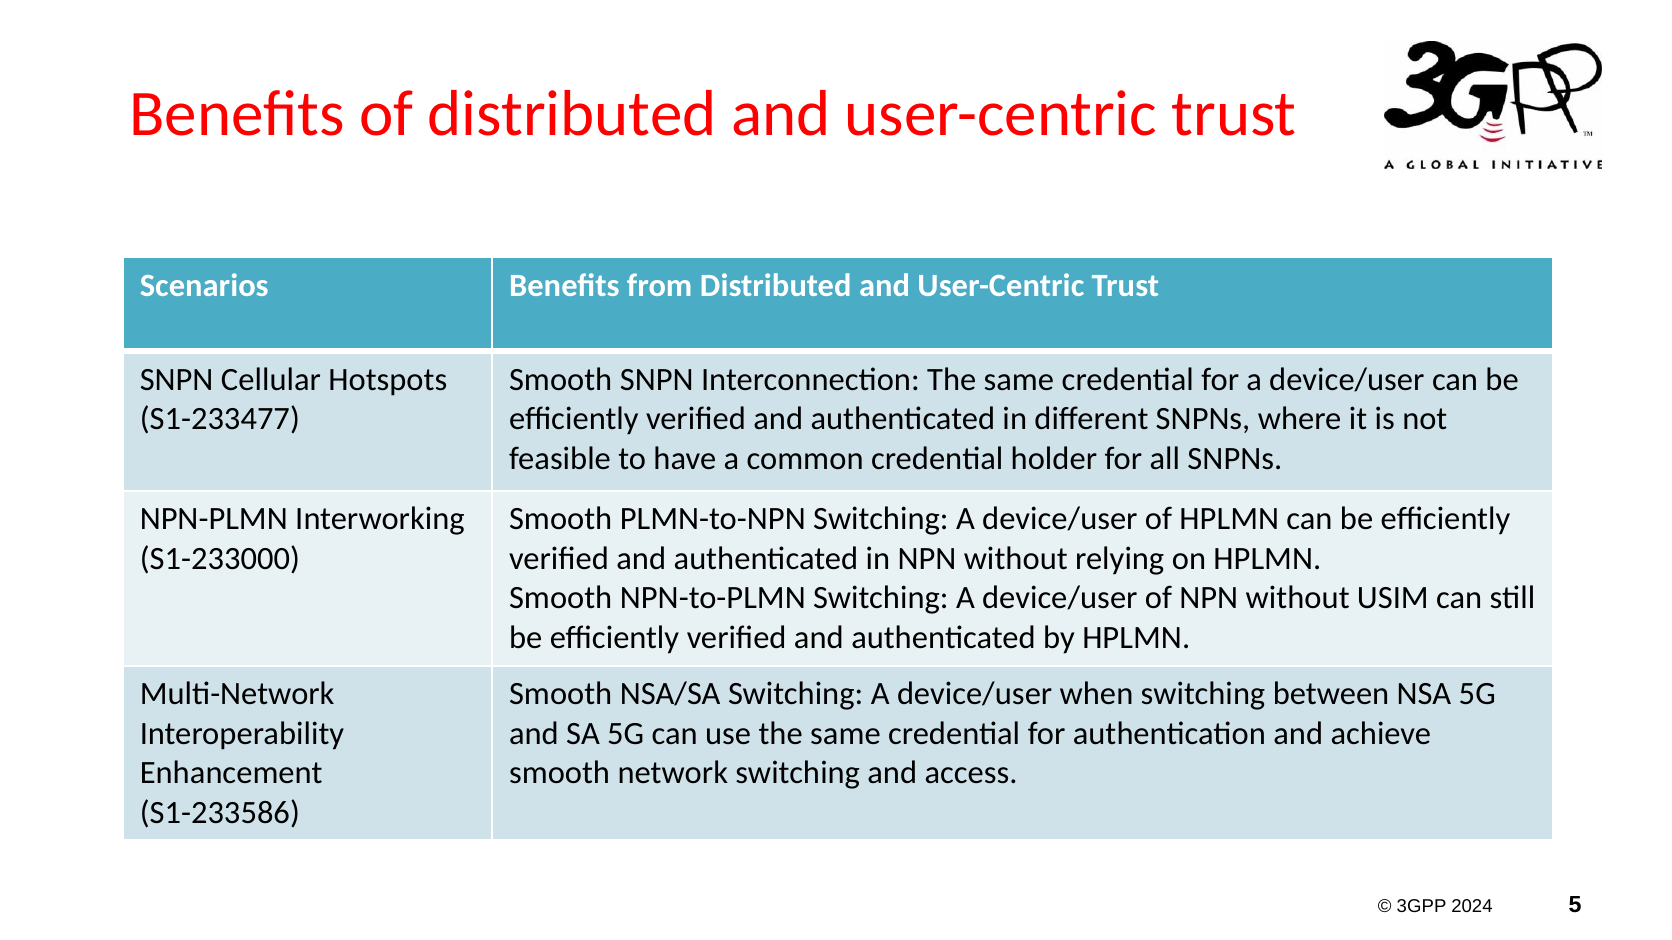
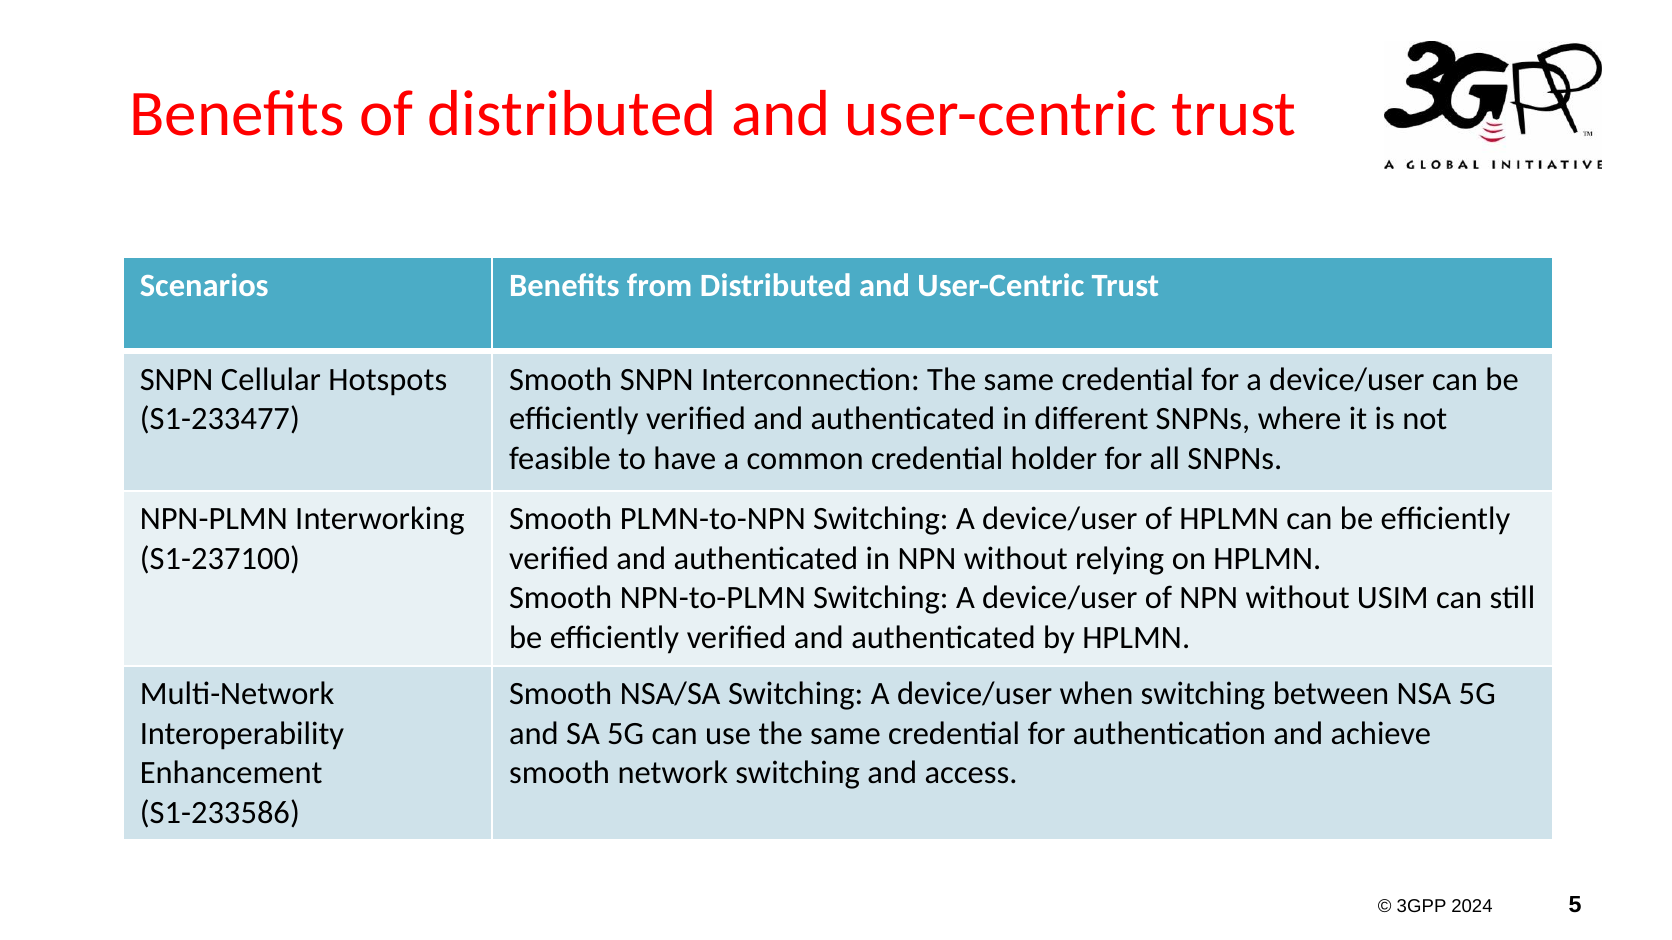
S1-233000: S1-233000 -> S1-237100
